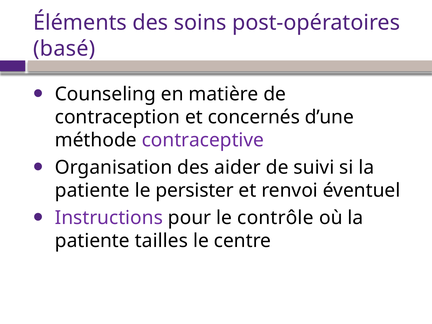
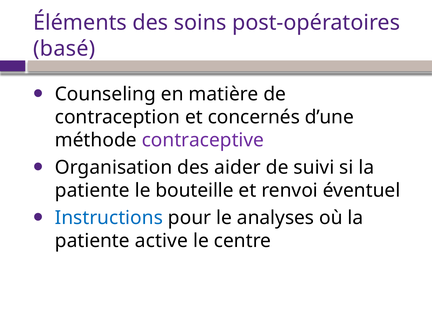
persister: persister -> bouteille
Instructions colour: purple -> blue
contrôle: contrôle -> analyses
tailles: tailles -> active
